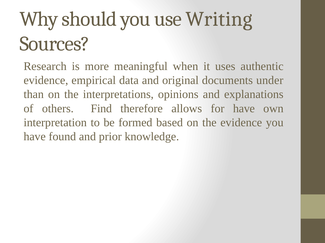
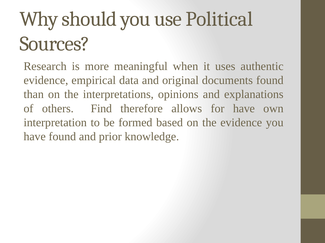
Writing: Writing -> Political
documents under: under -> found
